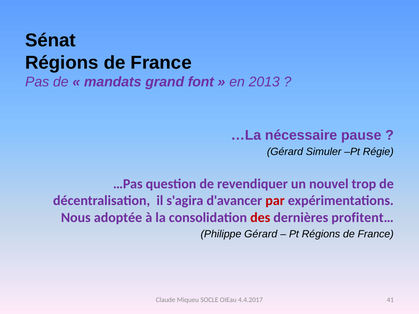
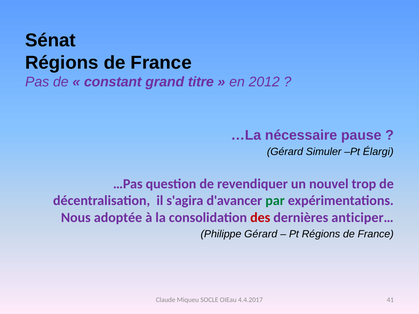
mandats: mandats -> constant
font: font -> titre
2013: 2013 -> 2012
Régie: Régie -> Élargi
par colour: red -> green
profitent…: profitent… -> anticiper…
